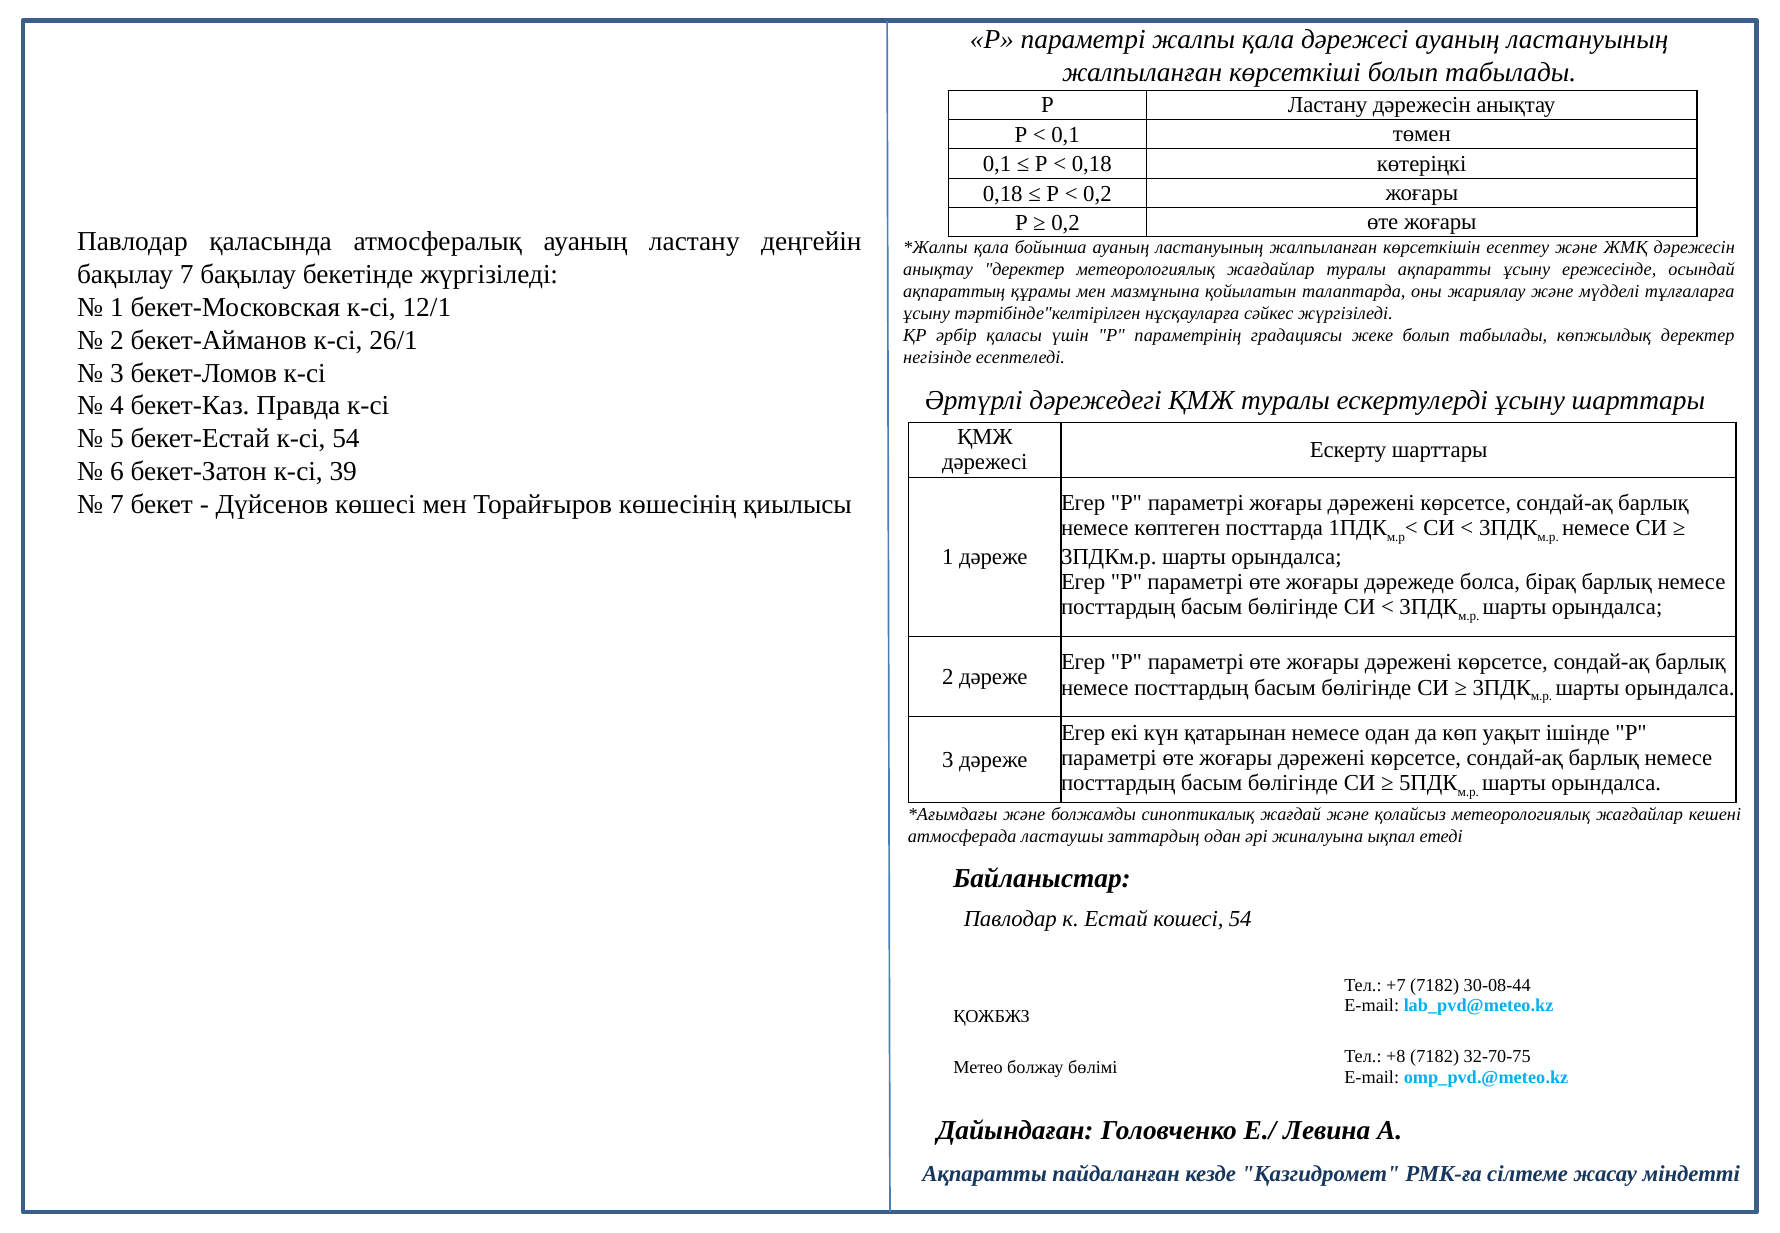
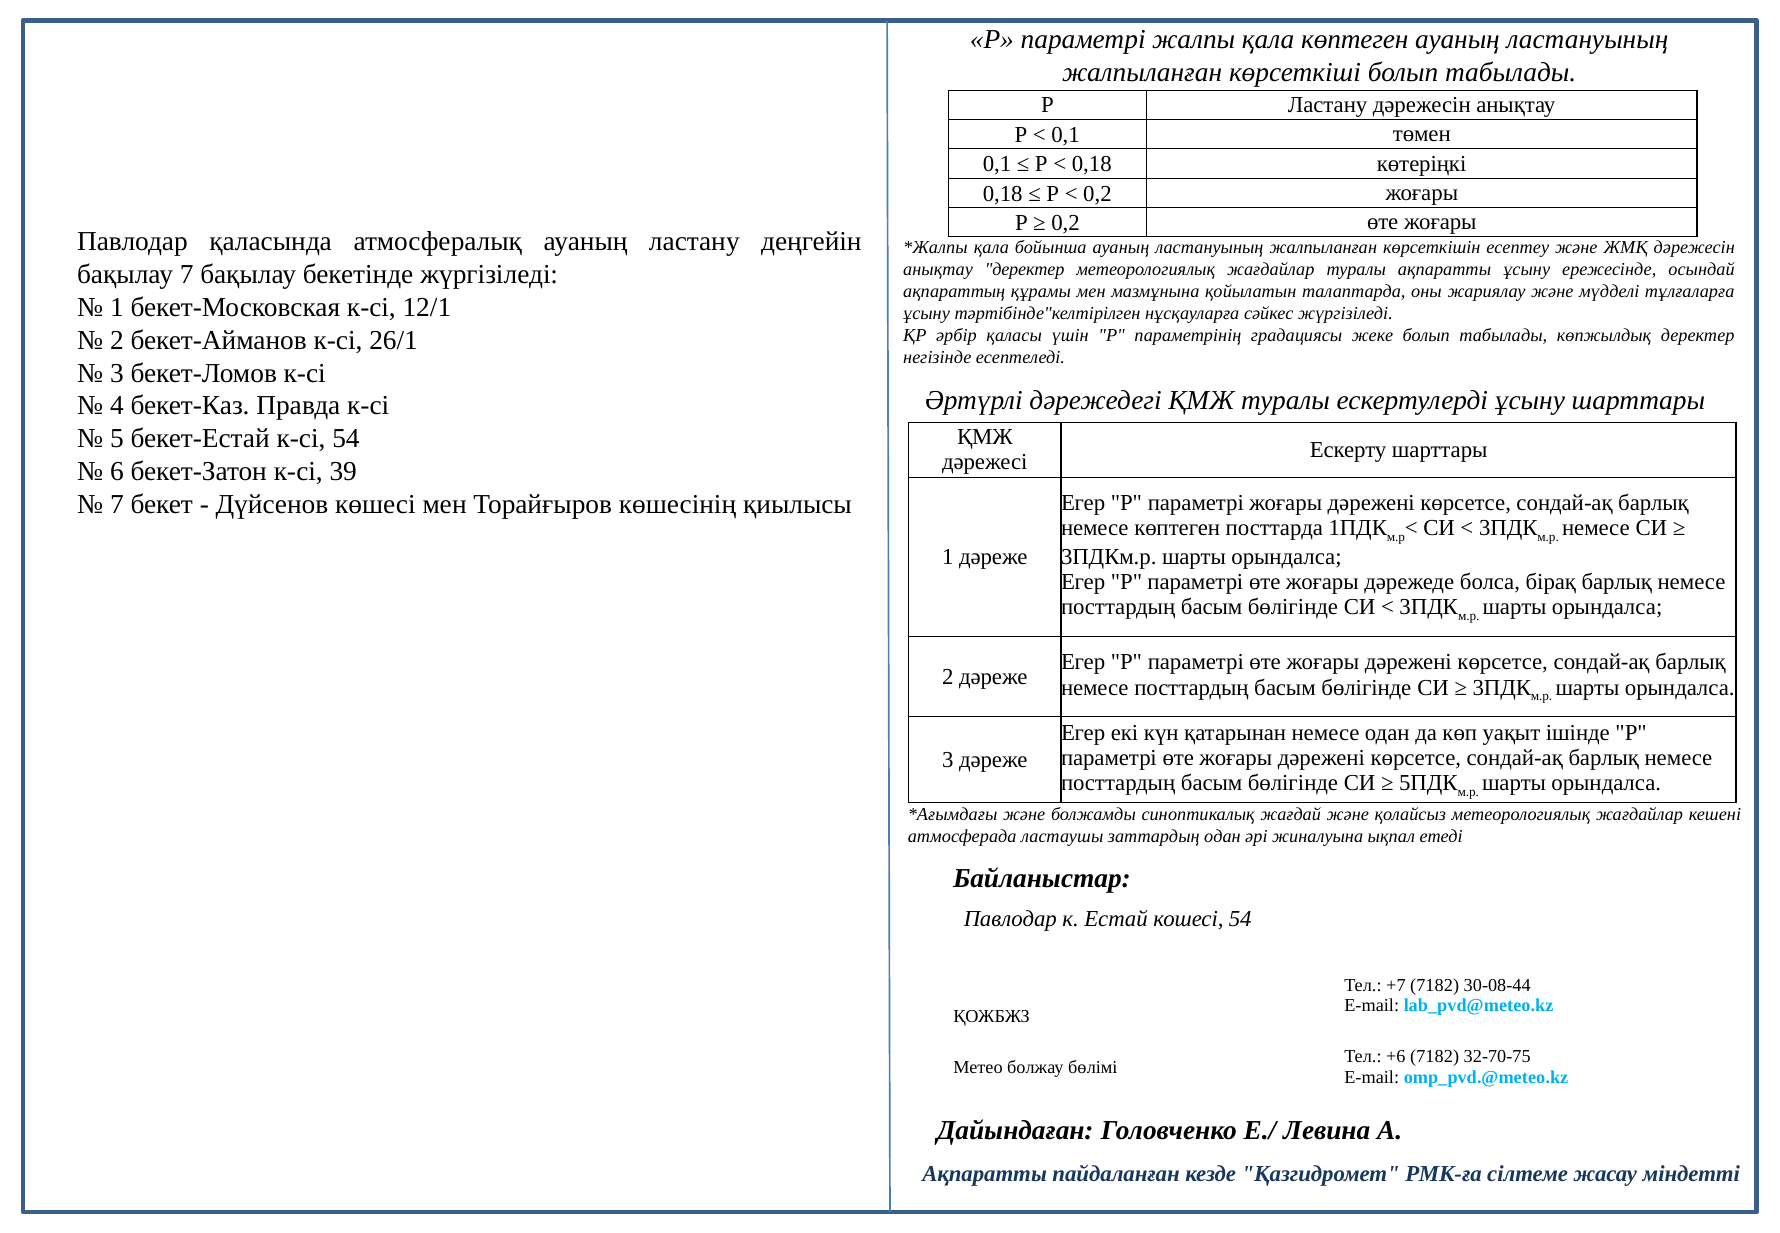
қала дәрежесі: дәрежесі -> көптеген
+8: +8 -> +6
